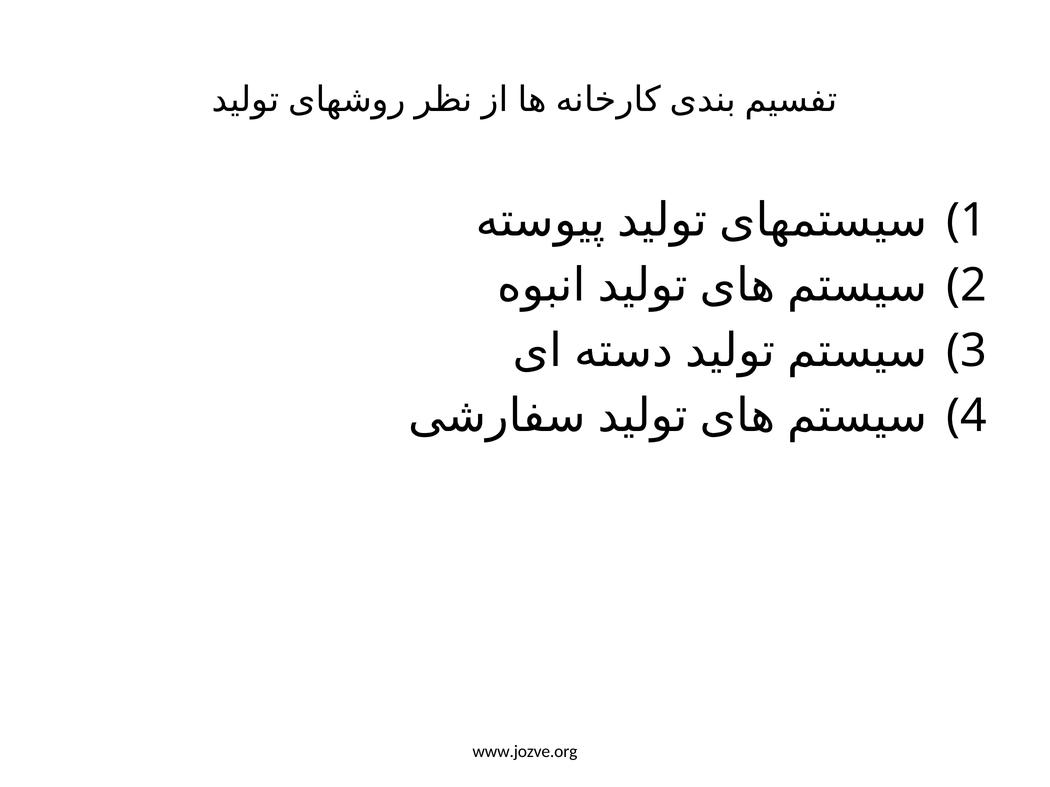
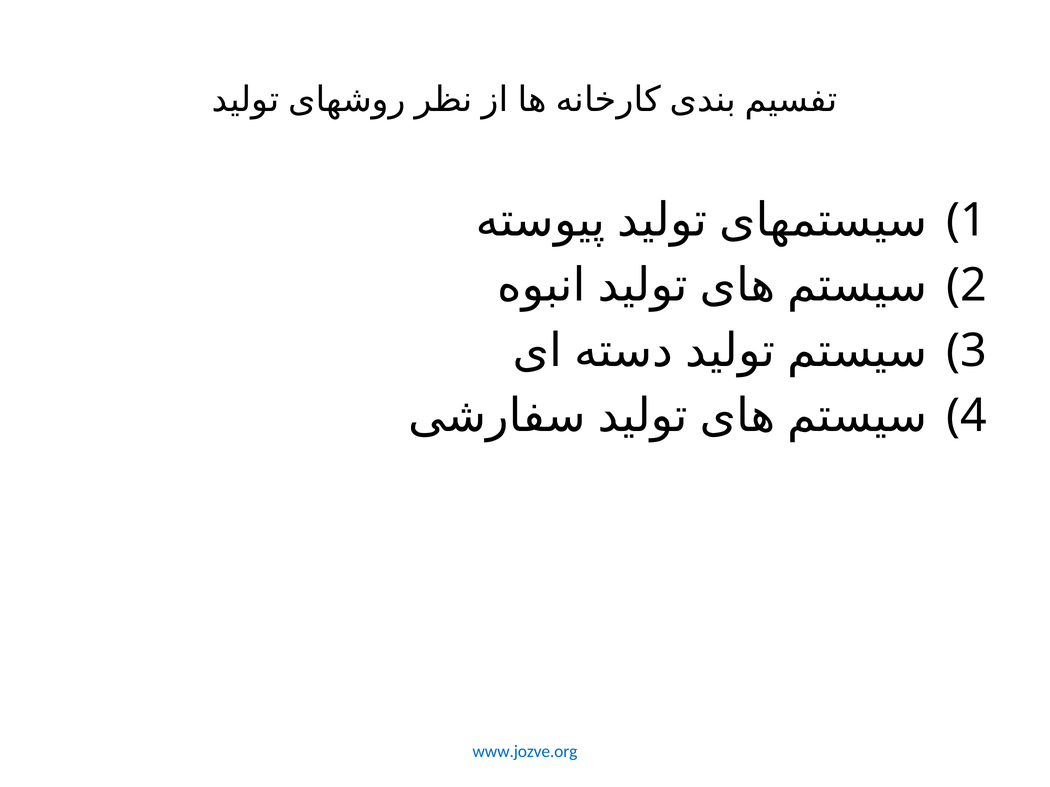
www.jozve.org colour: black -> blue
